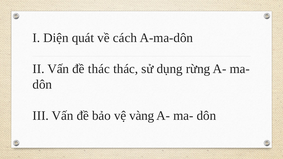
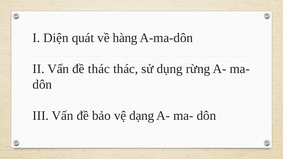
cách: cách -> hàng
vàng: vàng -> dạng
